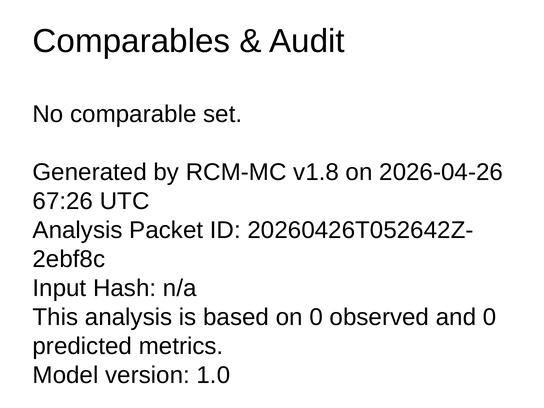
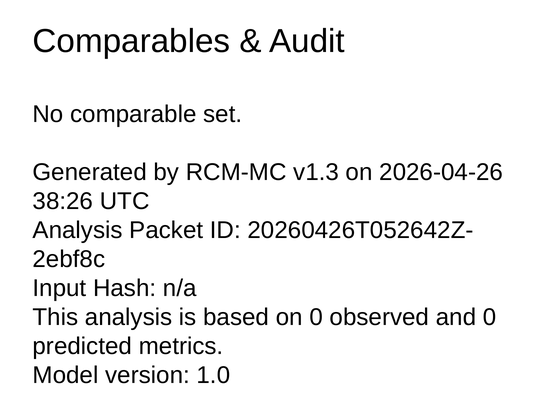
v1.8: v1.8 -> v1.3
67:26: 67:26 -> 38:26
